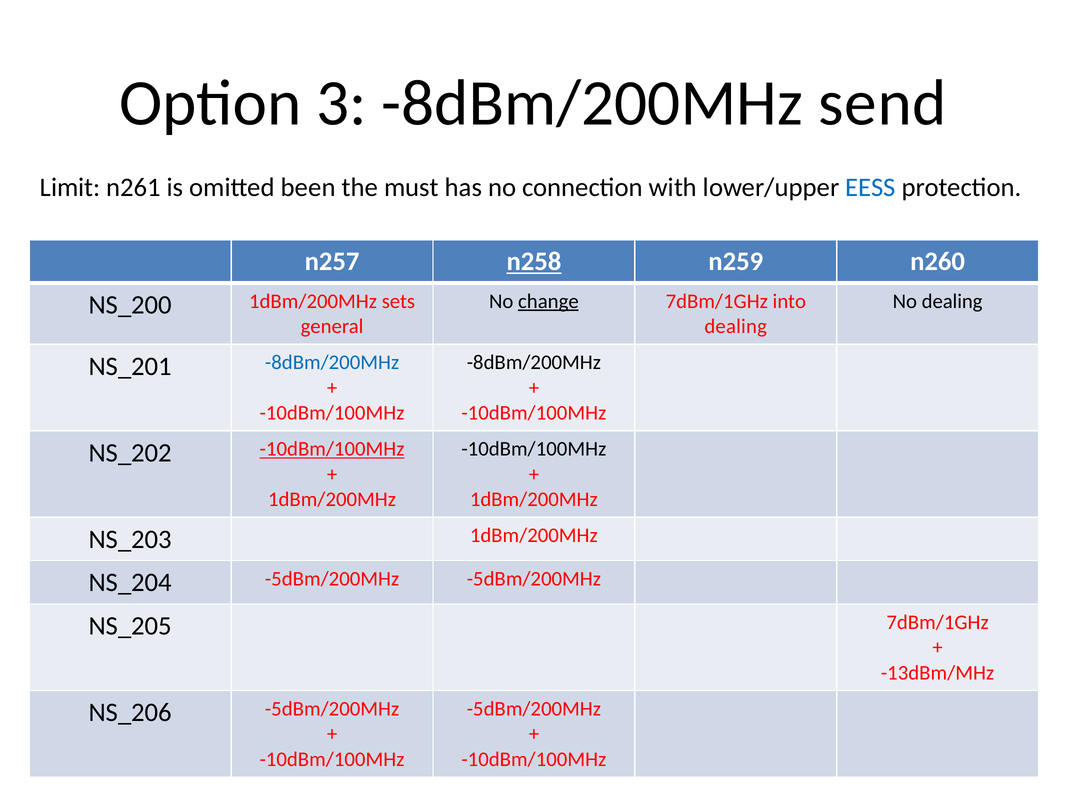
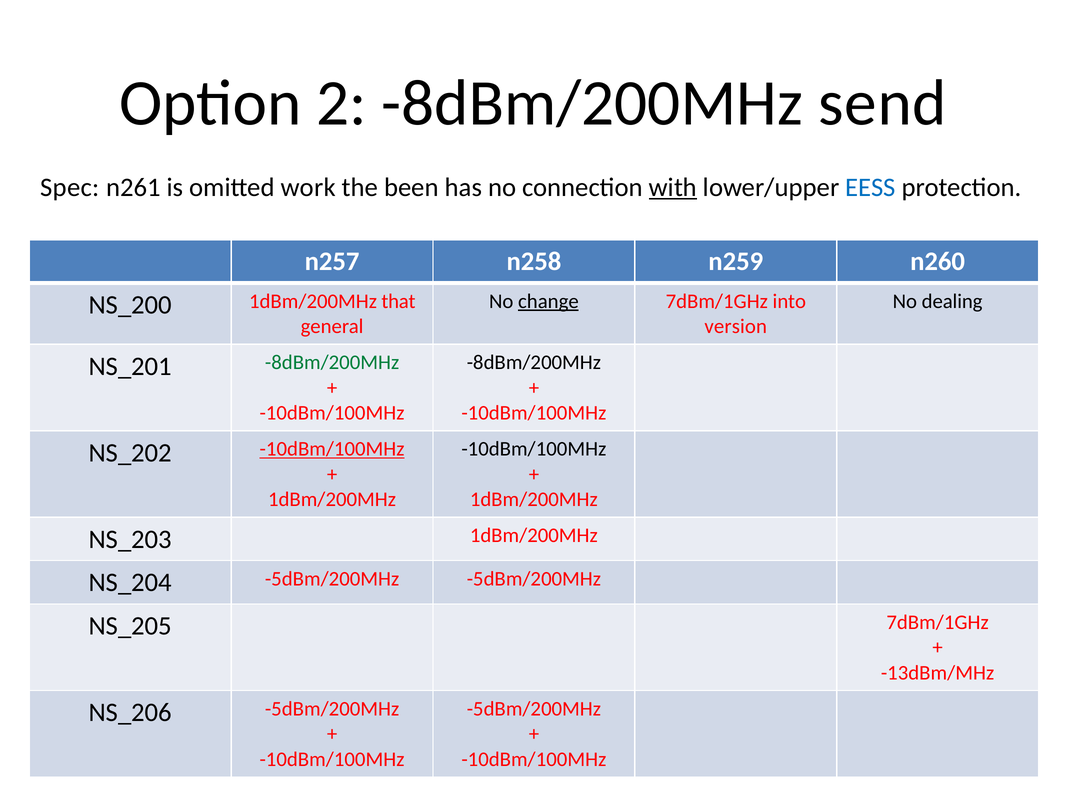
3: 3 -> 2
Limit: Limit -> Spec
been: been -> work
must: must -> been
with underline: none -> present
n258 underline: present -> none
sets: sets -> that
dealing at (736, 326): dealing -> version
-8dBm/200MHz at (332, 362) colour: blue -> green
